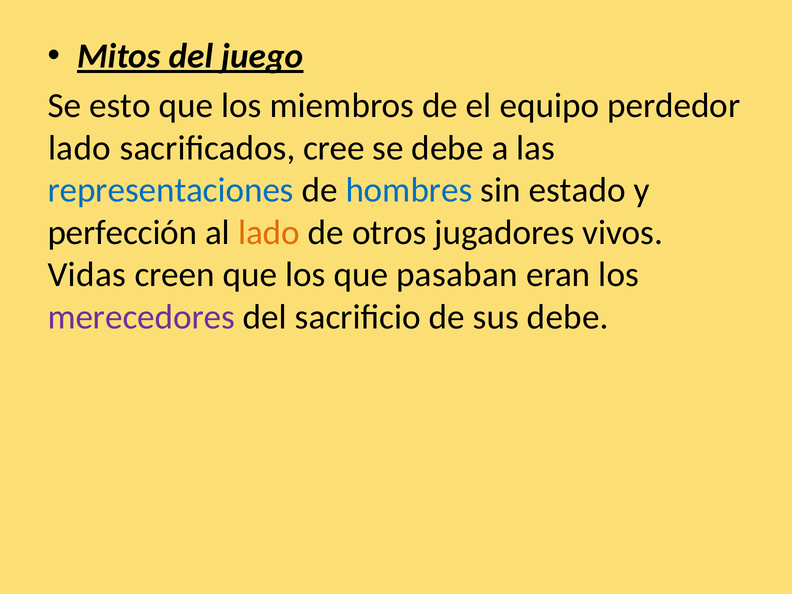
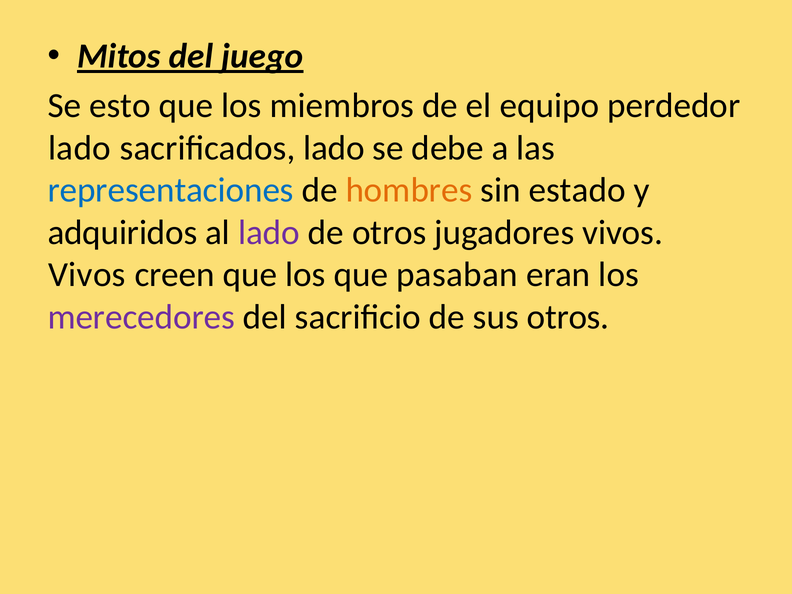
sacrificados cree: cree -> lado
hombres colour: blue -> orange
perfección: perfección -> adquiridos
lado at (269, 232) colour: orange -> purple
Vidas at (87, 275): Vidas -> Vivos
sus debe: debe -> otros
